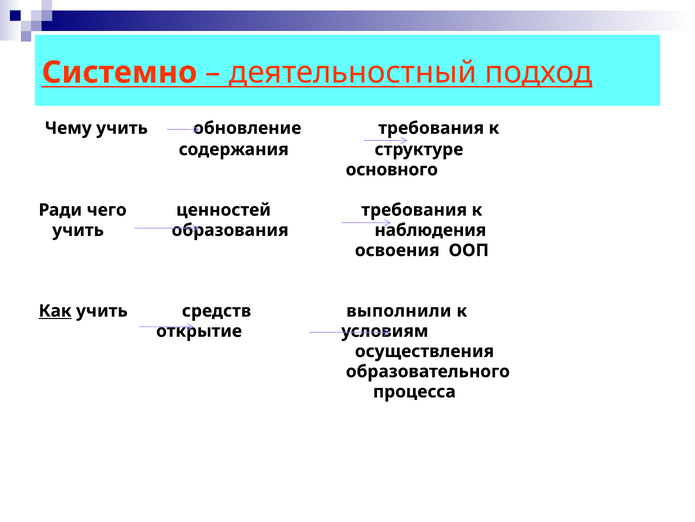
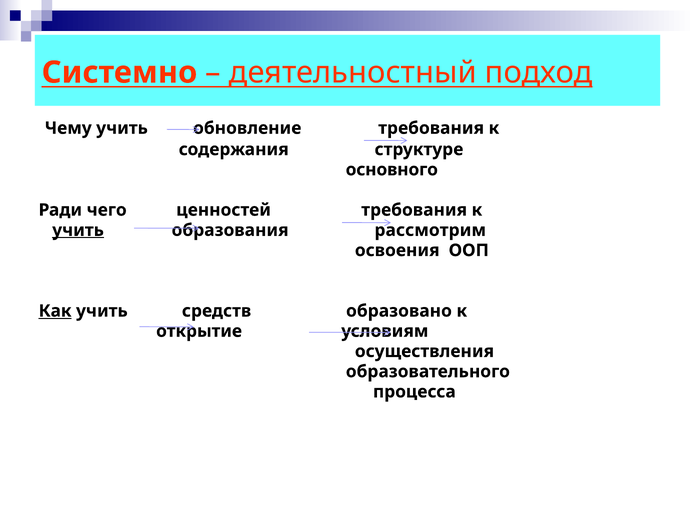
учить at (78, 230) underline: none -> present
наблюдения: наблюдения -> рассмотрим
выполнили: выполнили -> образовано
